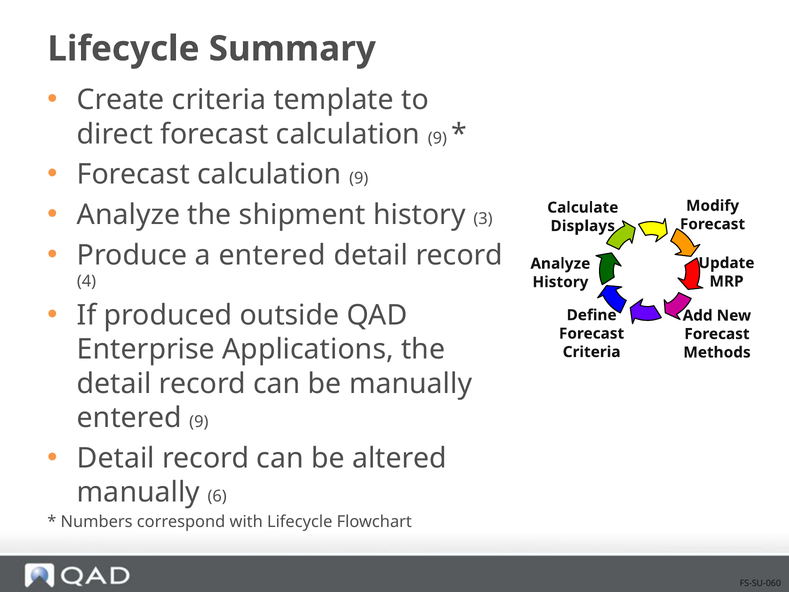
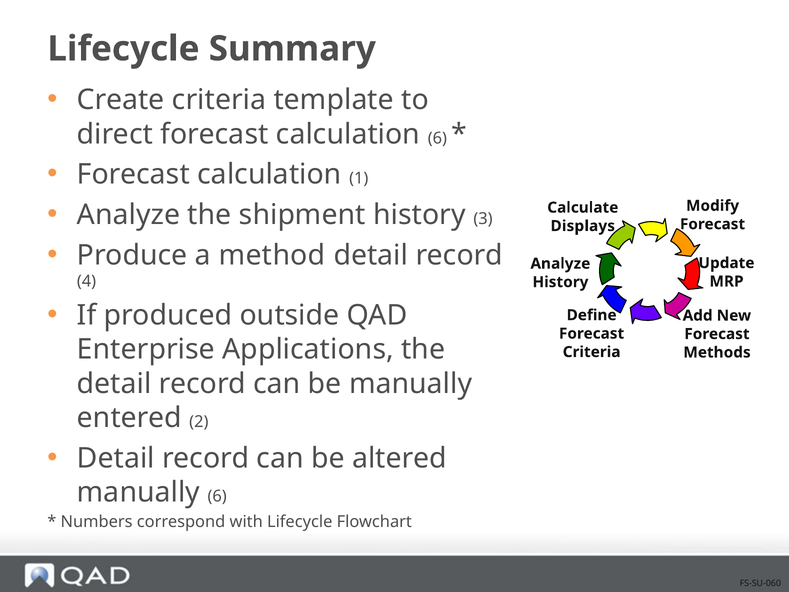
direct forecast calculation 9: 9 -> 6
9 at (359, 178): 9 -> 1
a entered: entered -> method
entered 9: 9 -> 2
